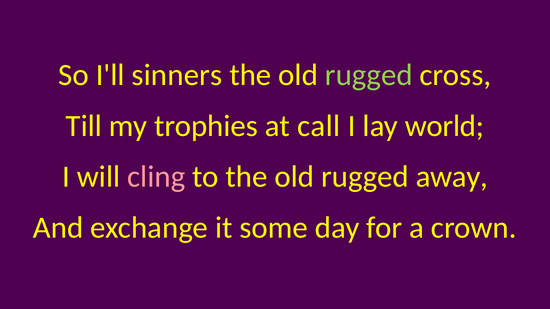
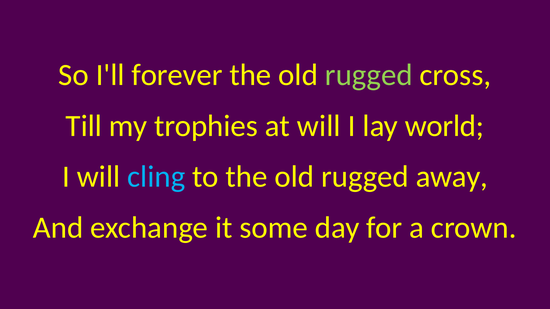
sinners: sinners -> forever
at call: call -> will
cling colour: pink -> light blue
